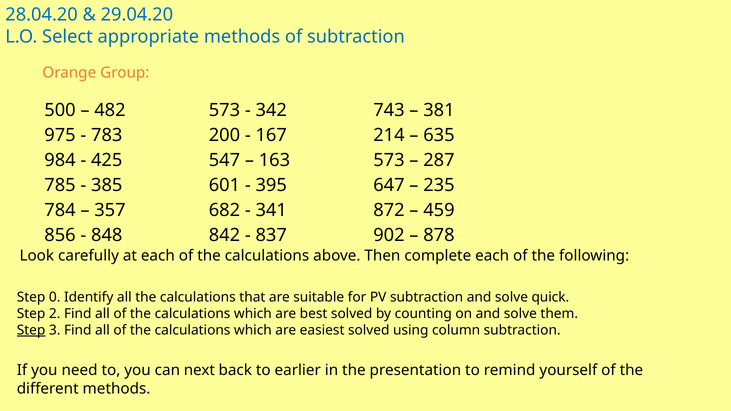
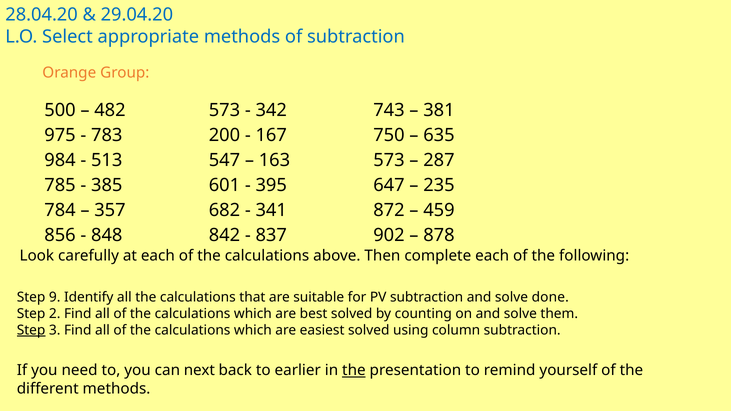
214: 214 -> 750
425: 425 -> 513
0: 0 -> 9
quick: quick -> done
the at (354, 370) underline: none -> present
